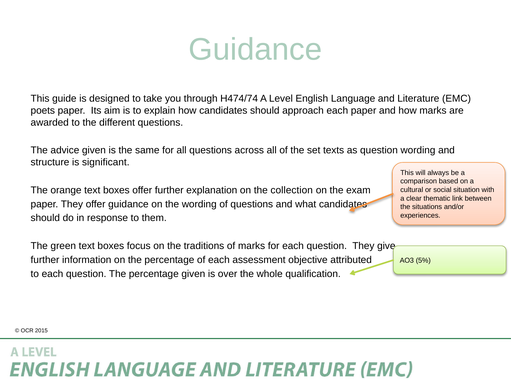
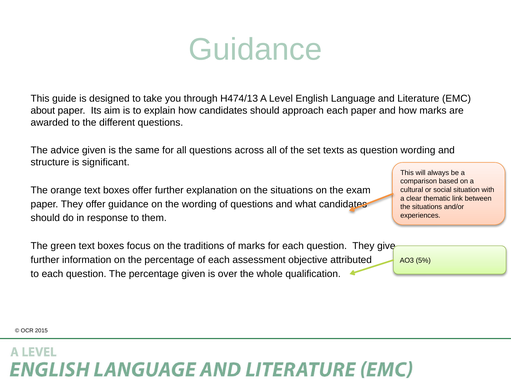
H474/74: H474/74 -> H474/13
poets: poets -> about
on the collection: collection -> situations
